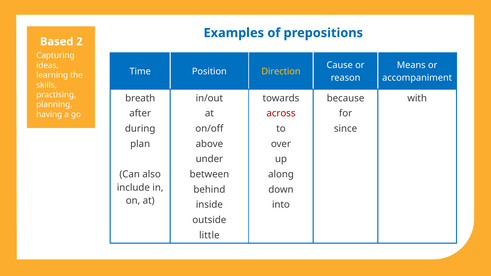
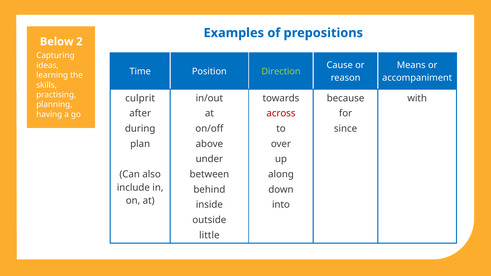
Based: Based -> Below
Direction colour: yellow -> light green
breath: breath -> culprit
